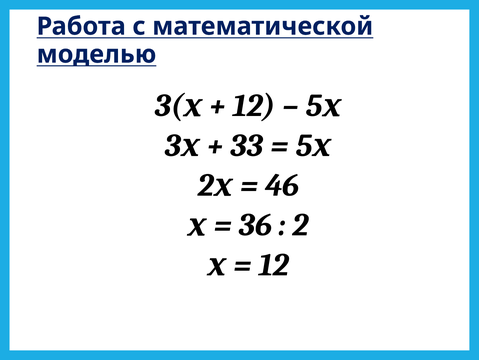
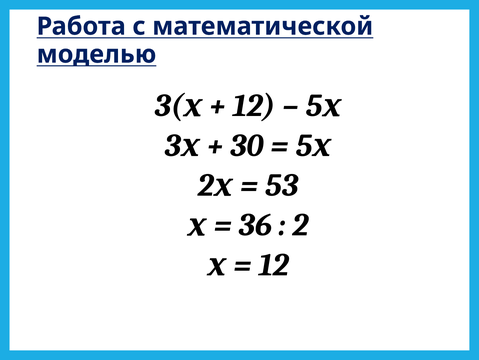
33: 33 -> 30
46: 46 -> 53
